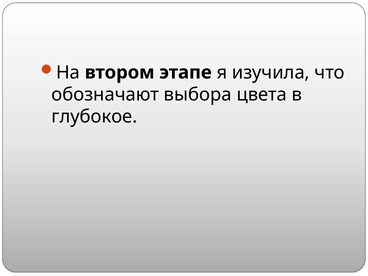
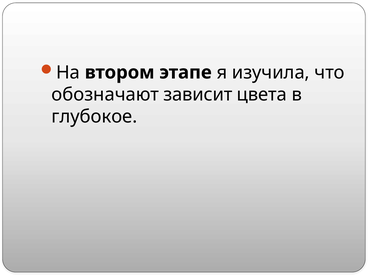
выбора: выбора -> зависит
